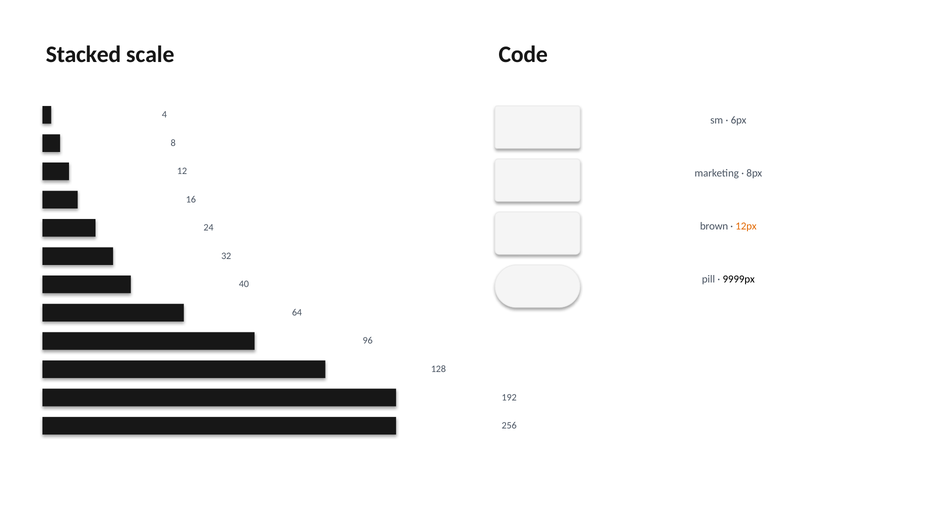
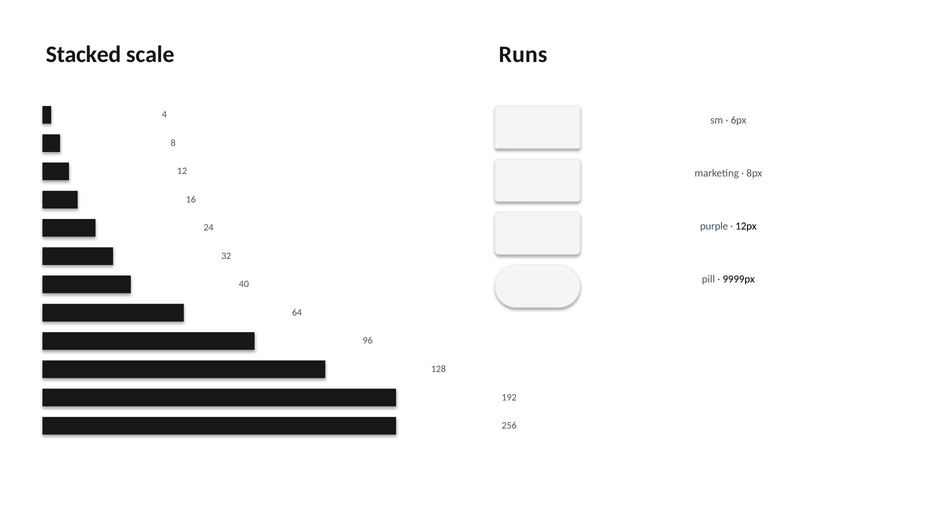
Code: Code -> Runs
brown: brown -> purple
12px colour: orange -> black
